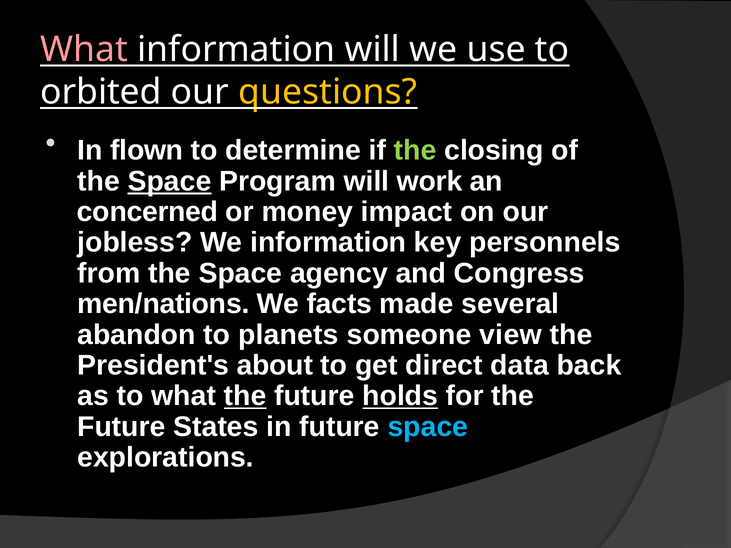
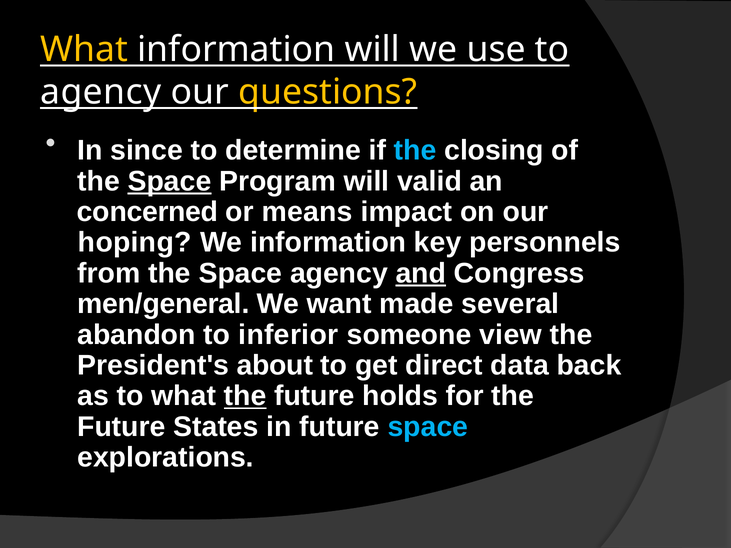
What at (84, 49) colour: pink -> yellow
orbited at (101, 92): orbited -> agency
flown: flown -> since
the at (415, 151) colour: light green -> light blue
work: work -> valid
money: money -> means
jobless: jobless -> hoping
and underline: none -> present
men/nations: men/nations -> men/general
facts: facts -> want
planets: planets -> inferior
holds underline: present -> none
